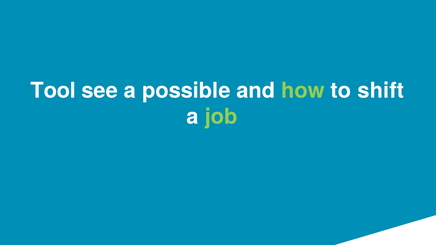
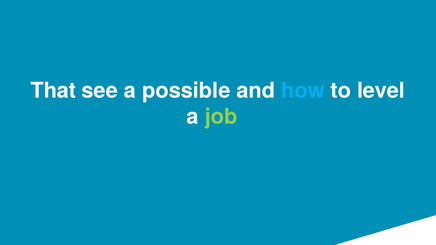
Tool: Tool -> That
how colour: light green -> light blue
shift: shift -> level
